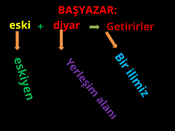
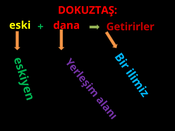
BAŞYAZAR: BAŞYAZAR -> DOKUZTAŞ
diyar: diyar -> dana
